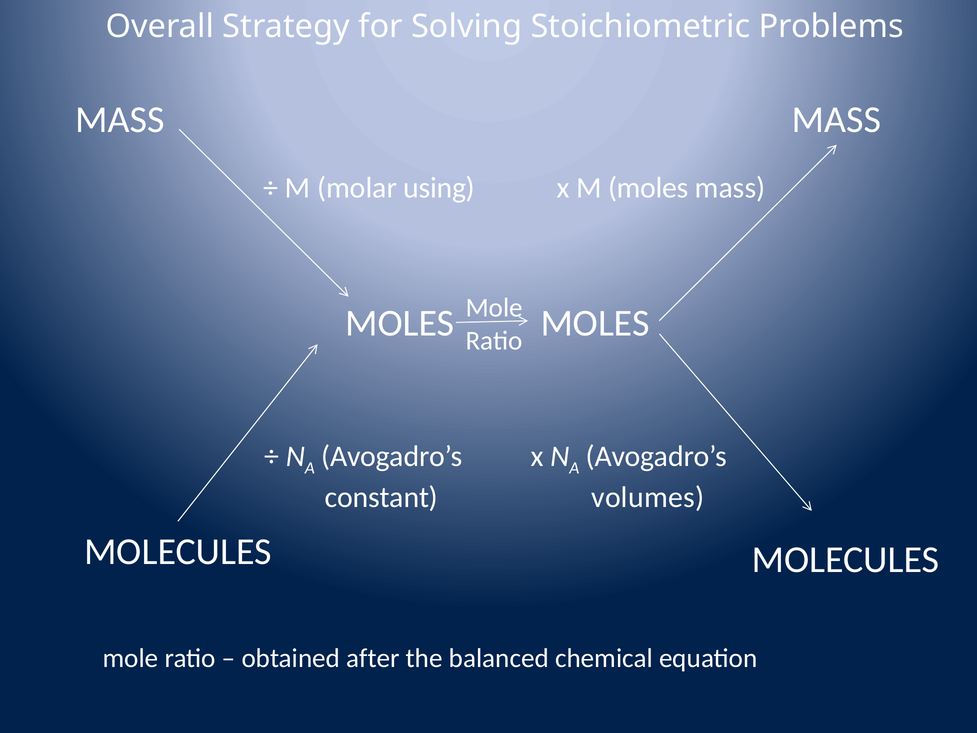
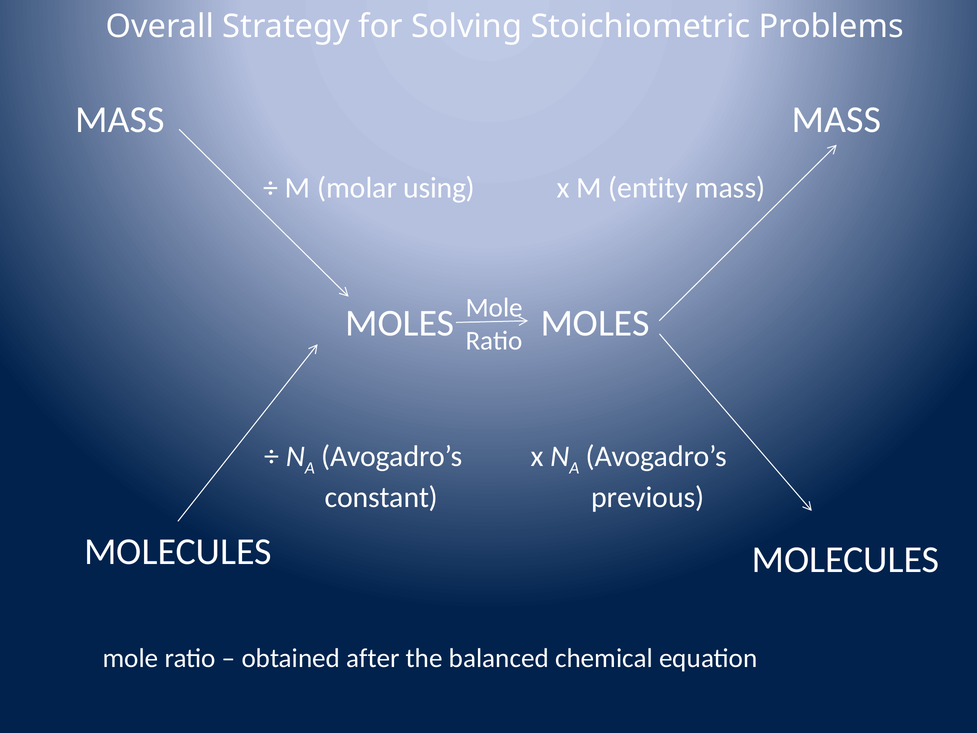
M moles: moles -> entity
volumes: volumes -> previous
